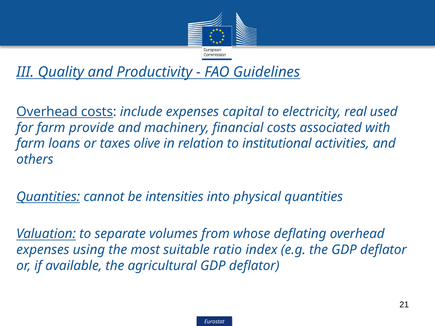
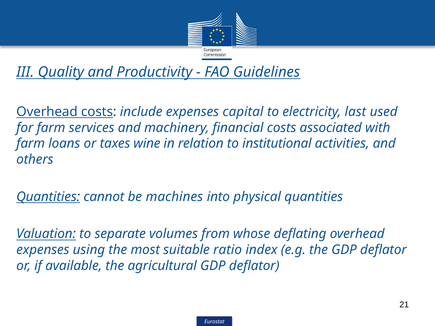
real: real -> last
provide: provide -> services
olive: olive -> wine
intensities: intensities -> machines
